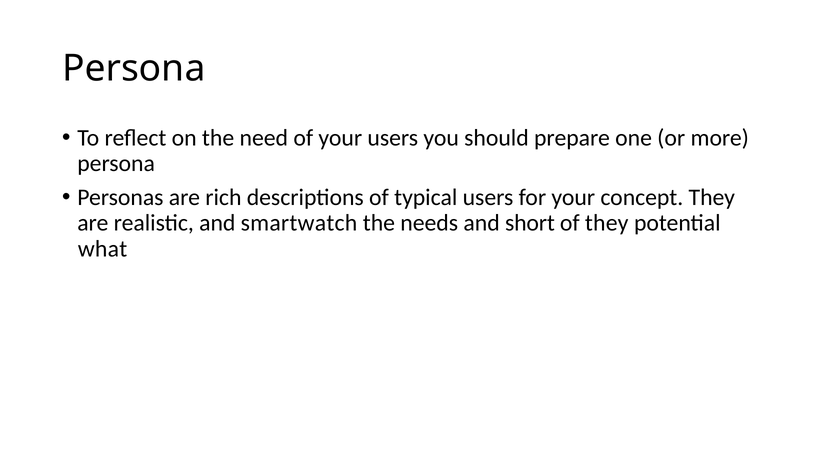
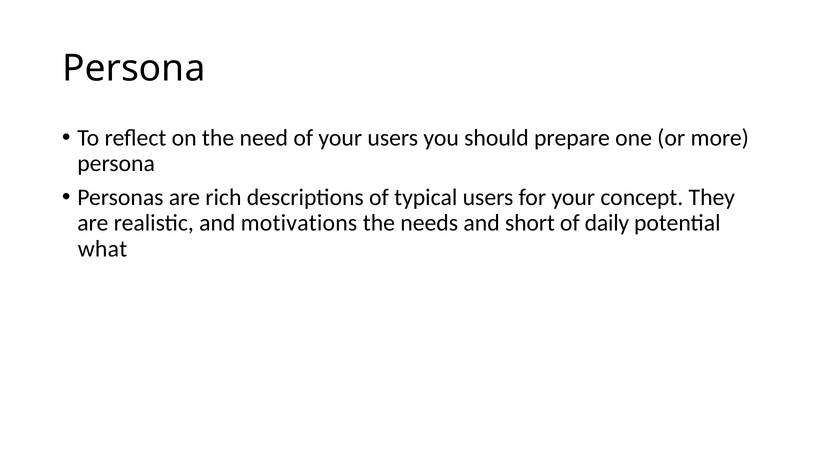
smartwatch: smartwatch -> motivations
of they: they -> daily
